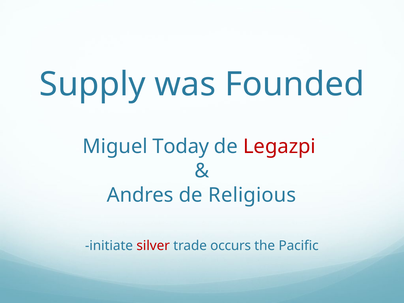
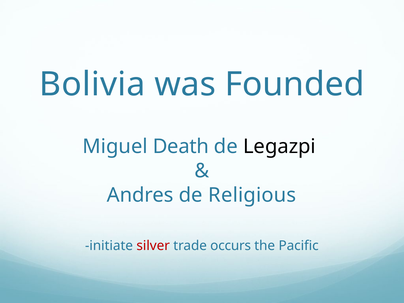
Supply: Supply -> Bolivia
Today: Today -> Death
Legazpi colour: red -> black
